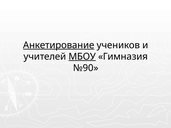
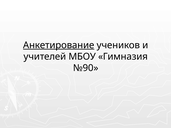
МБОУ underline: present -> none
